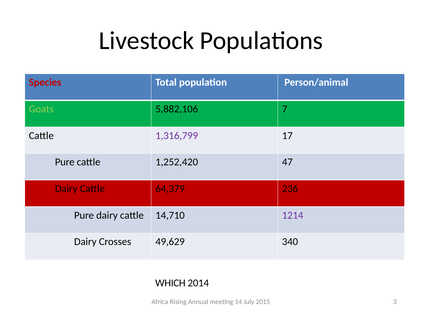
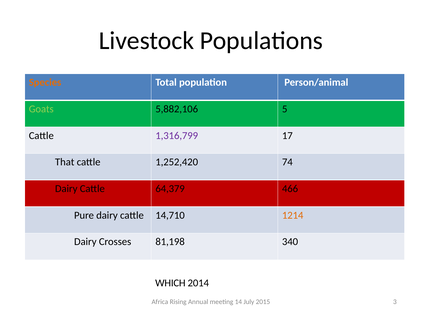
Species colour: red -> orange
7: 7 -> 5
Pure at (65, 162): Pure -> That
47: 47 -> 74
236: 236 -> 466
1214 colour: purple -> orange
49,629: 49,629 -> 81,198
